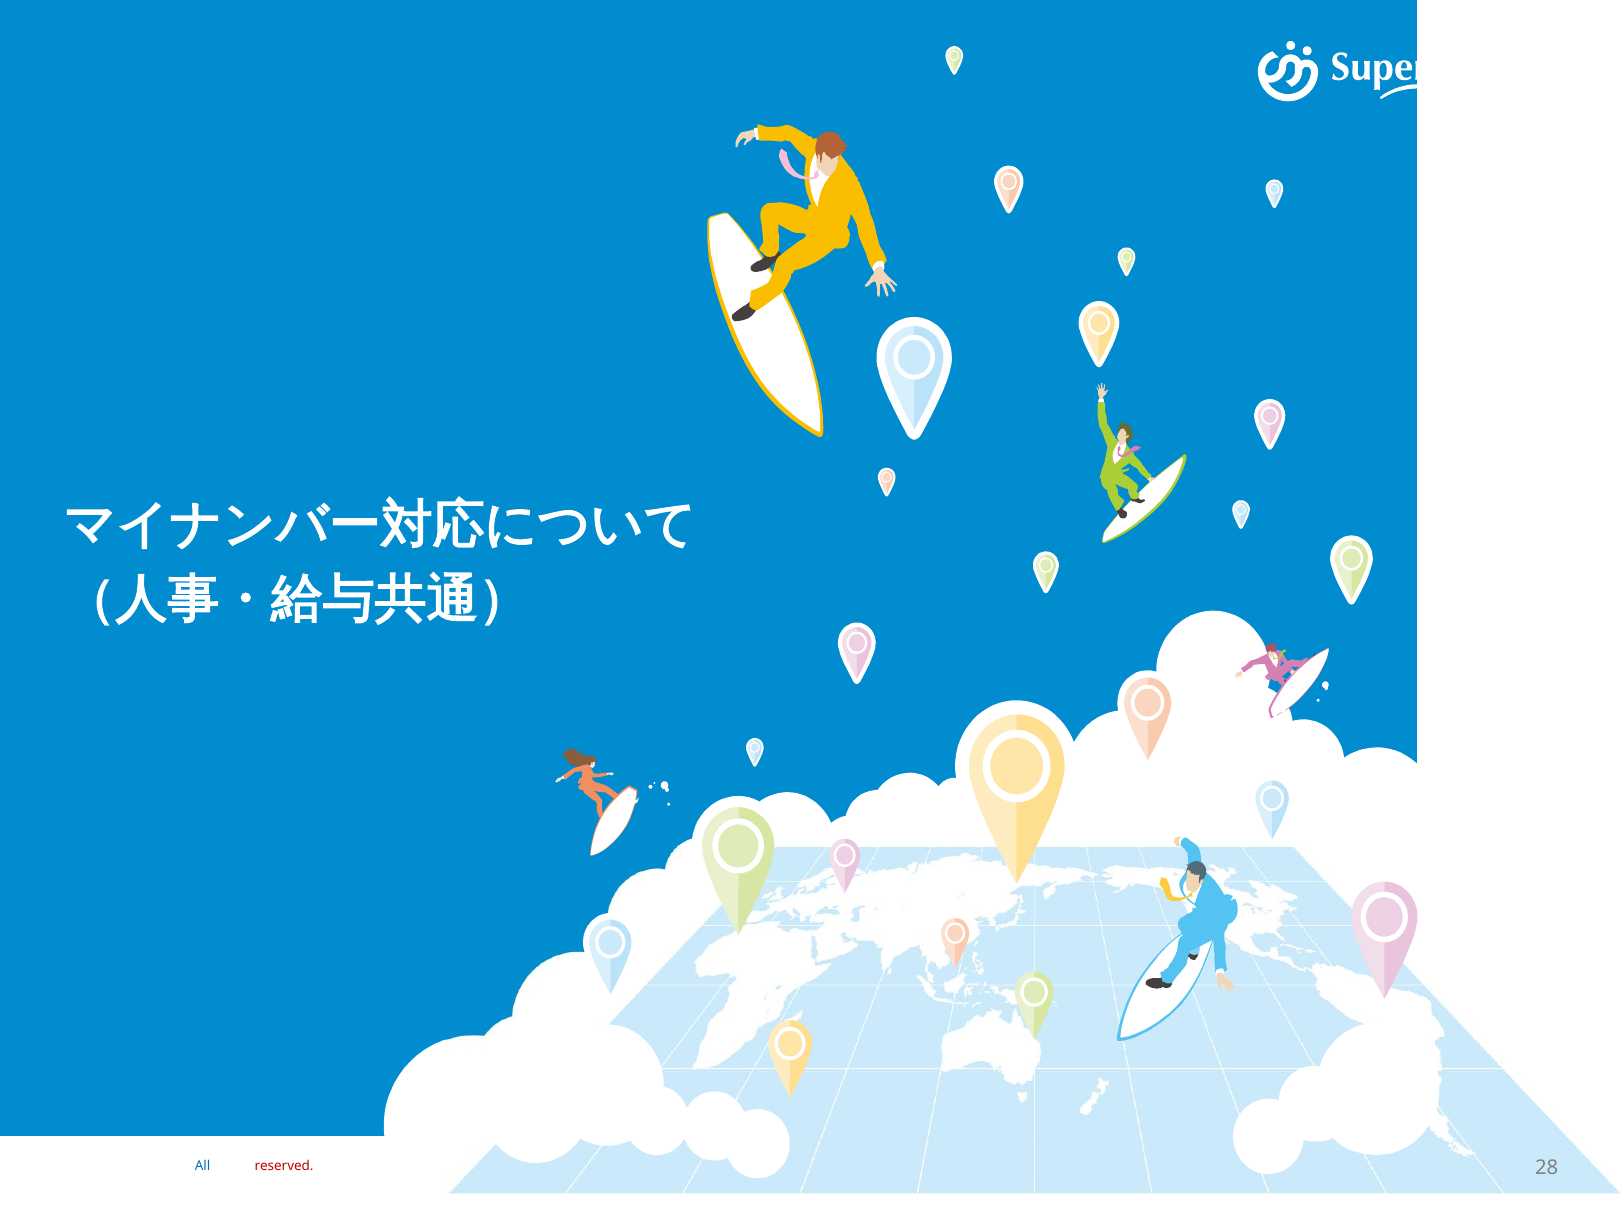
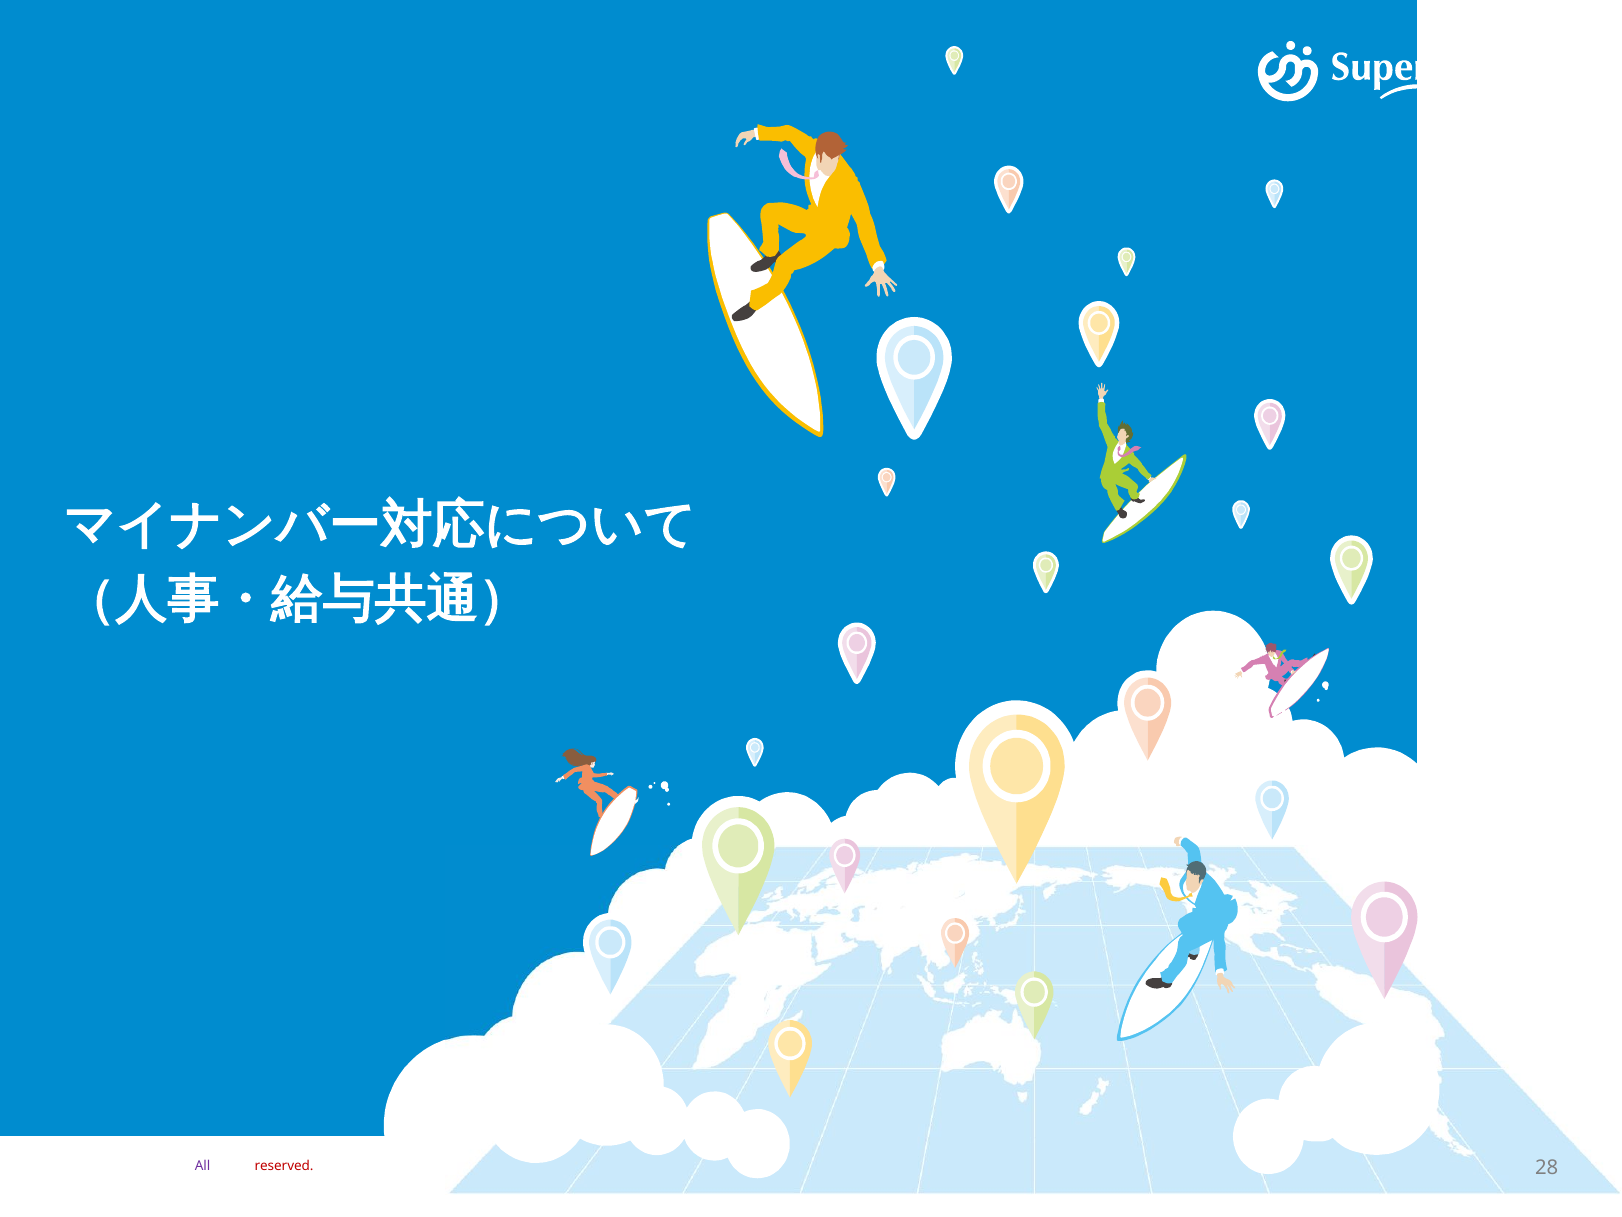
All colour: blue -> purple
